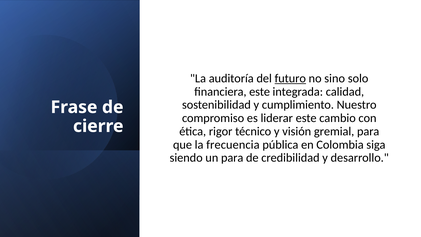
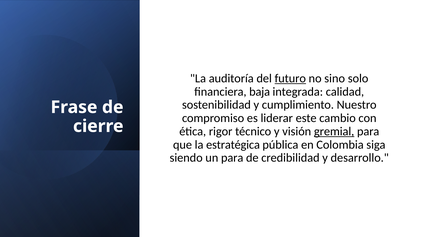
financiera este: este -> baja
gremial underline: none -> present
frecuencia: frecuencia -> estratégica
